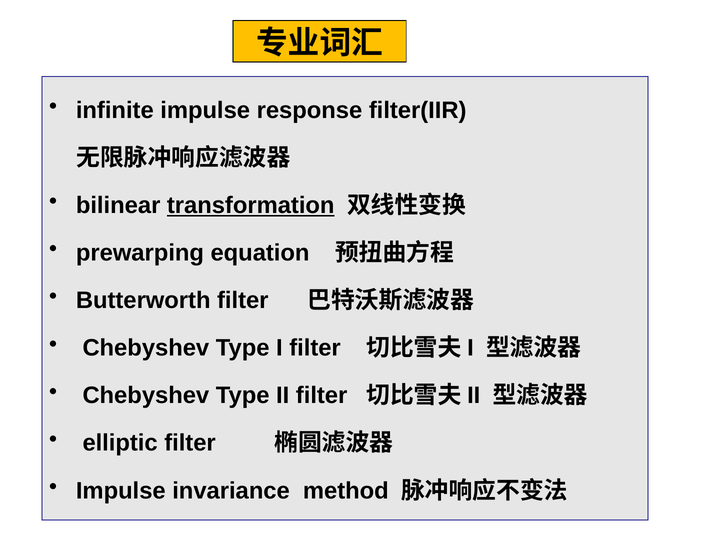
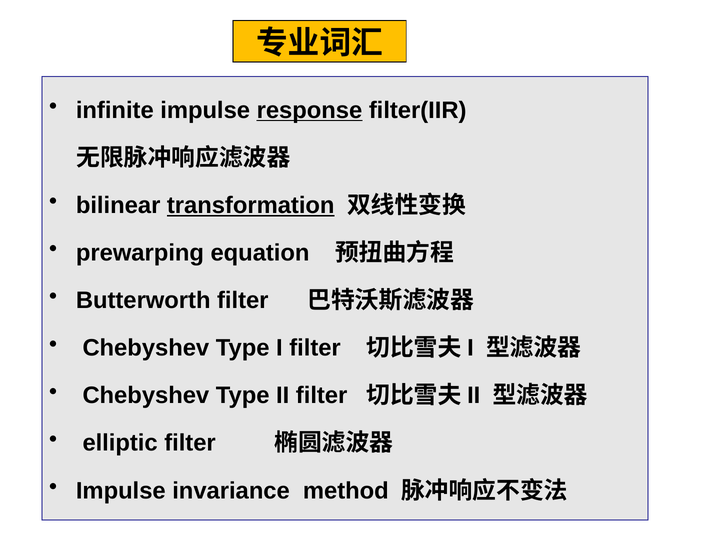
response underline: none -> present
